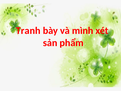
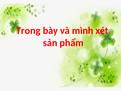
Tranh: Tranh -> Trong
